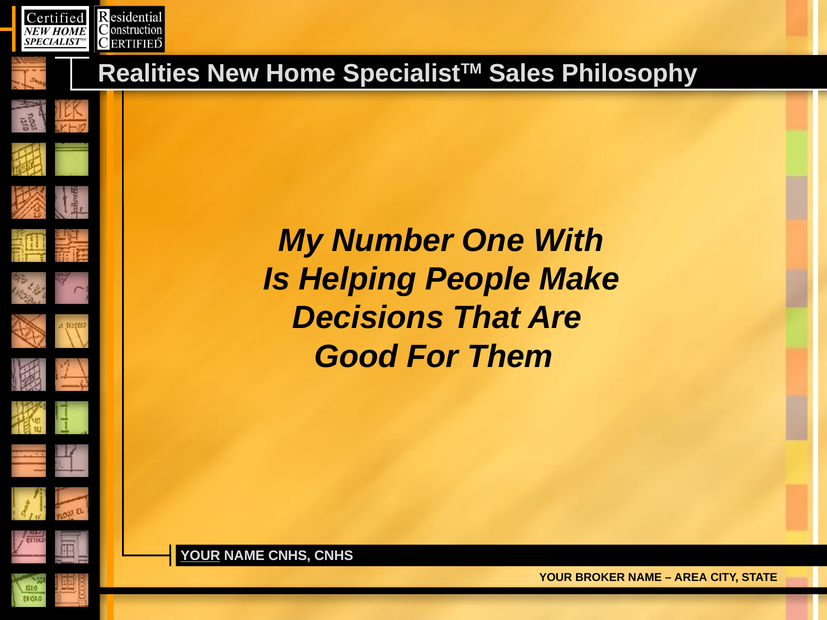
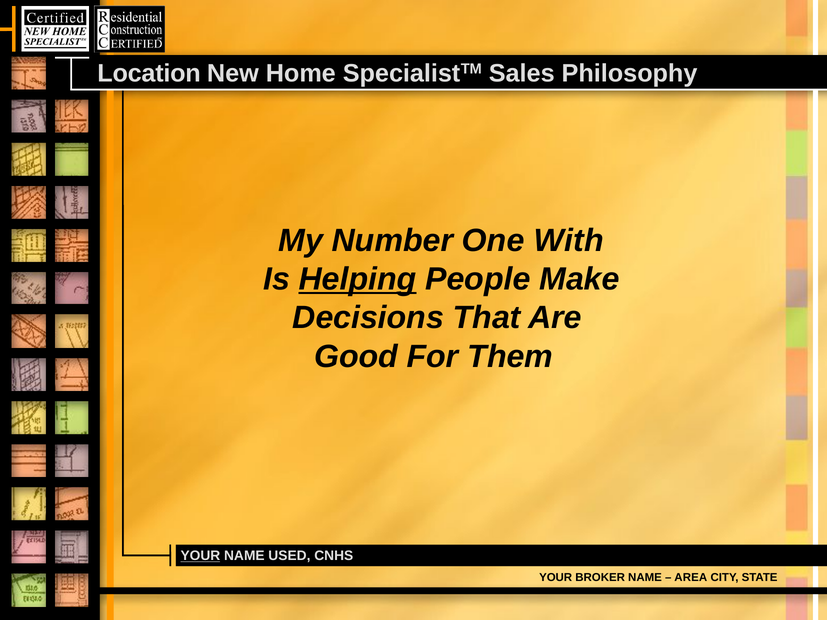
Realities: Realities -> Location
Helping underline: none -> present
NAME CNHS: CNHS -> USED
